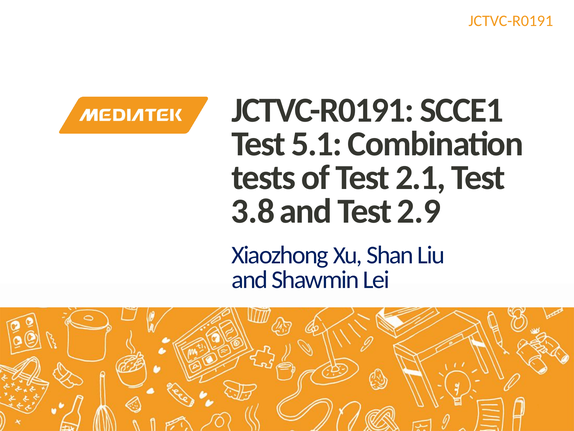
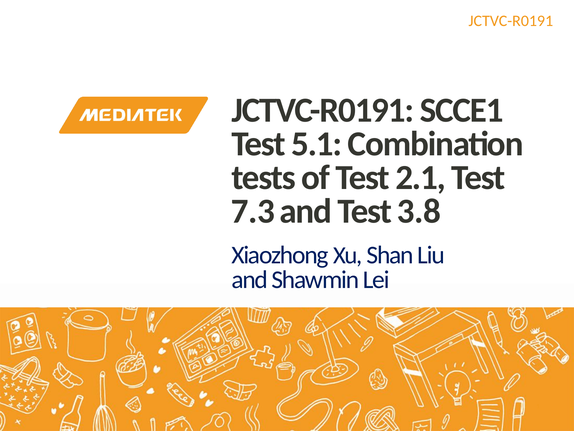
3.8: 3.8 -> 7.3
2.9: 2.9 -> 3.8
